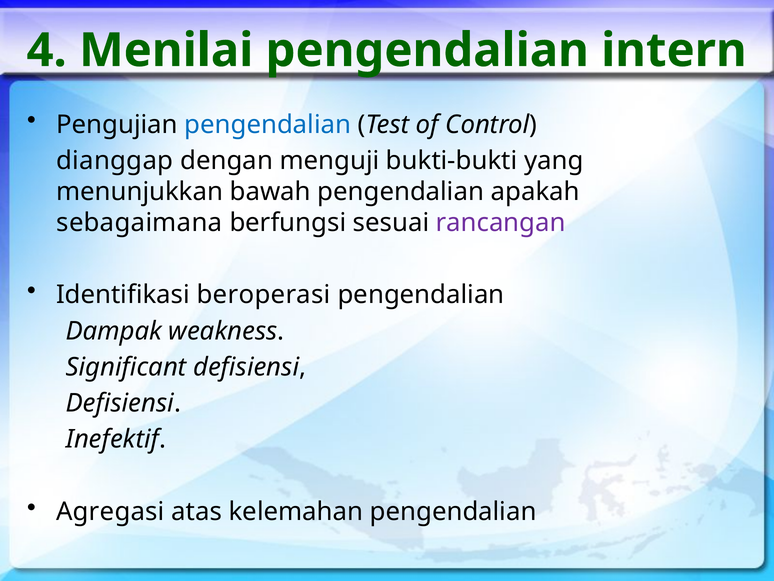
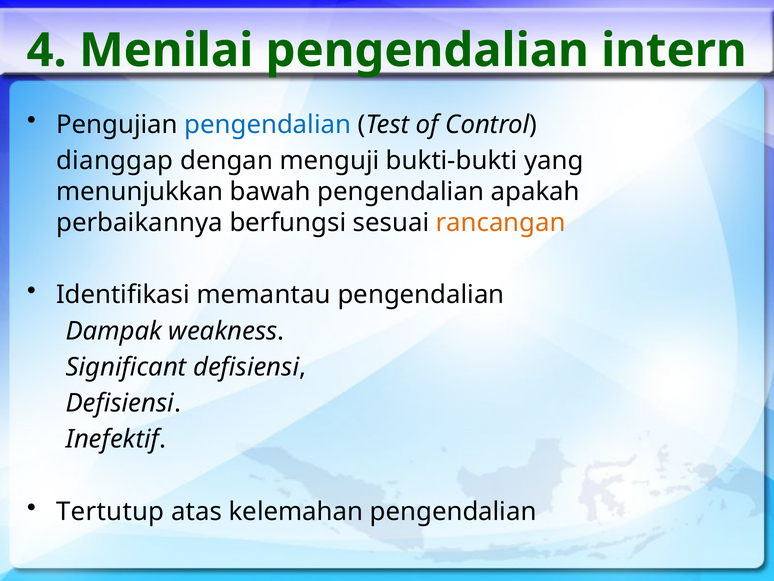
sebagaimana: sebagaimana -> perbaikannya
rancangan colour: purple -> orange
beroperasi: beroperasi -> memantau
Agregasi: Agregasi -> Tertutup
